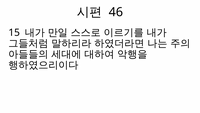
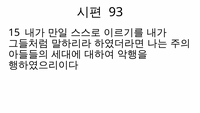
46: 46 -> 93
